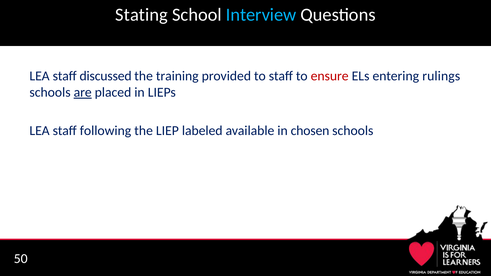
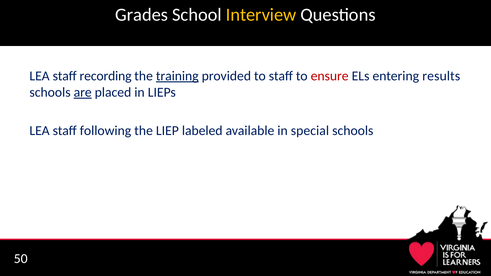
Stating: Stating -> Grades
Interview colour: light blue -> yellow
discussed: discussed -> recording
training underline: none -> present
rulings: rulings -> results
chosen: chosen -> special
